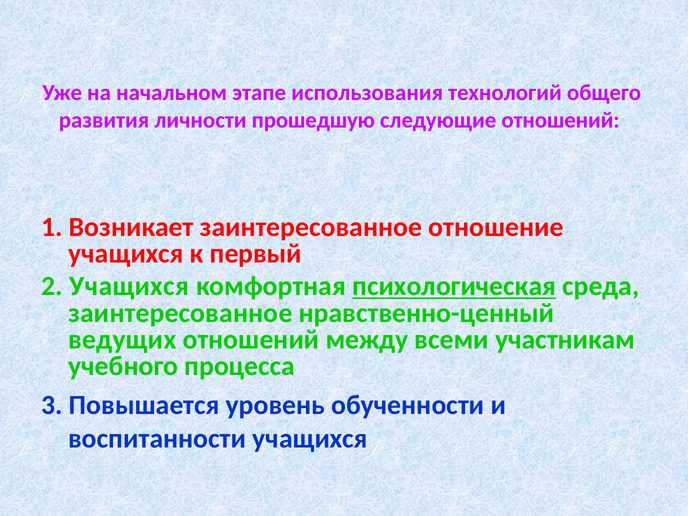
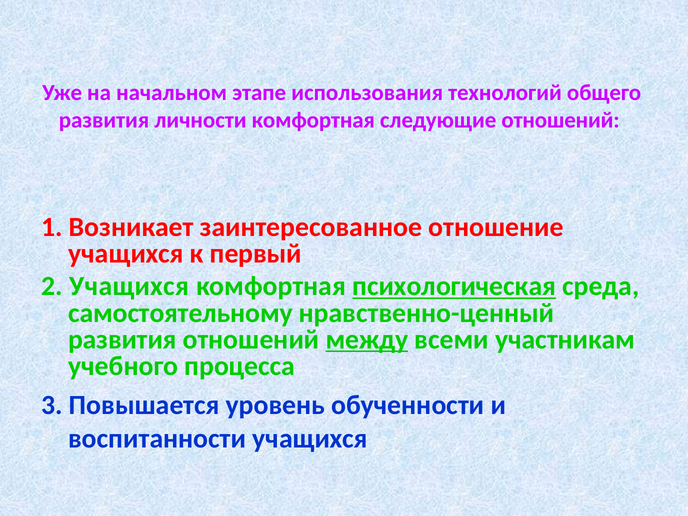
личности прошедшую: прошедшую -> комфортная
заинтересованное at (180, 313): заинтересованное -> самостоятельному
ведущих at (122, 339): ведущих -> развития
между underline: none -> present
